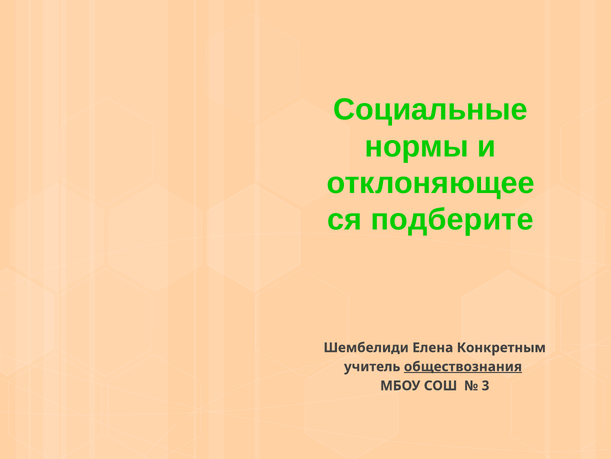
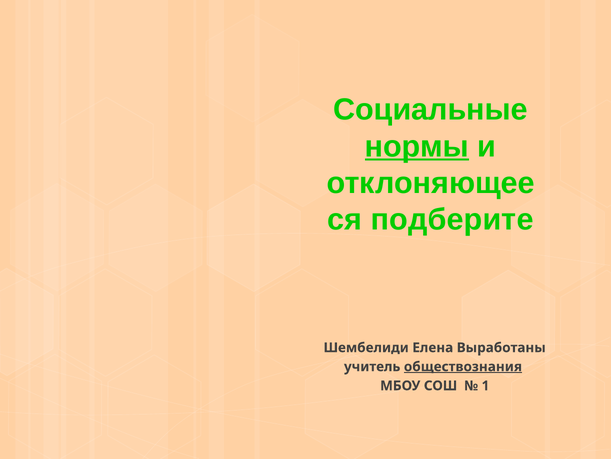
нормы underline: none -> present
Конкретным: Конкретным -> Выработаны
3: 3 -> 1
